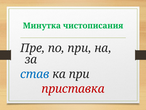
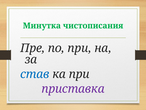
приставка colour: red -> purple
